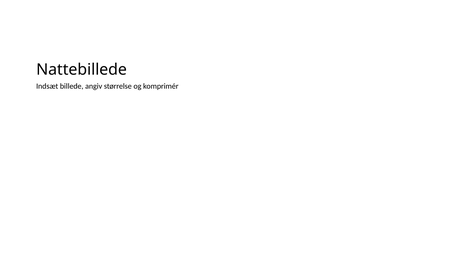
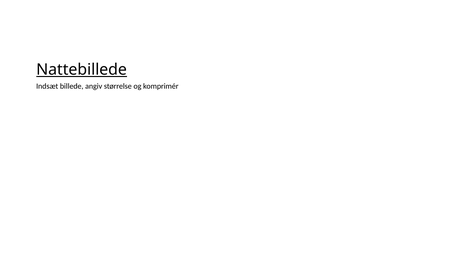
Nattebillede underline: none -> present
